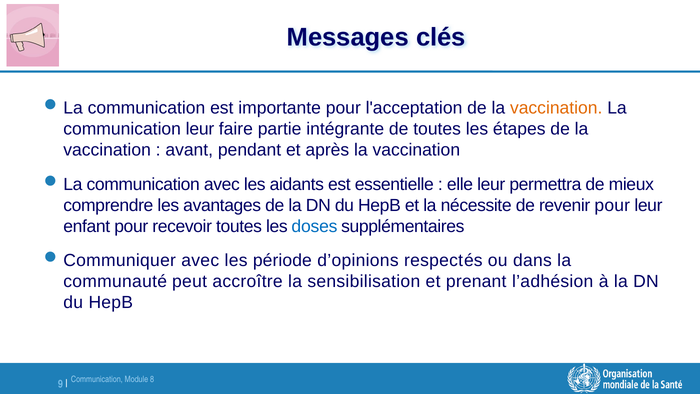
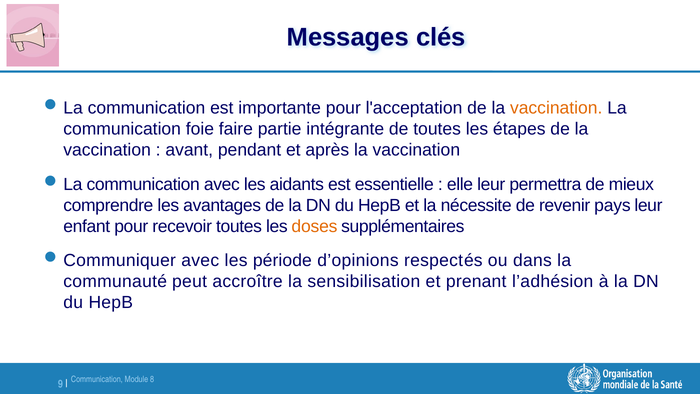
communication leur: leur -> foie
revenir pour: pour -> pays
doses colour: blue -> orange
